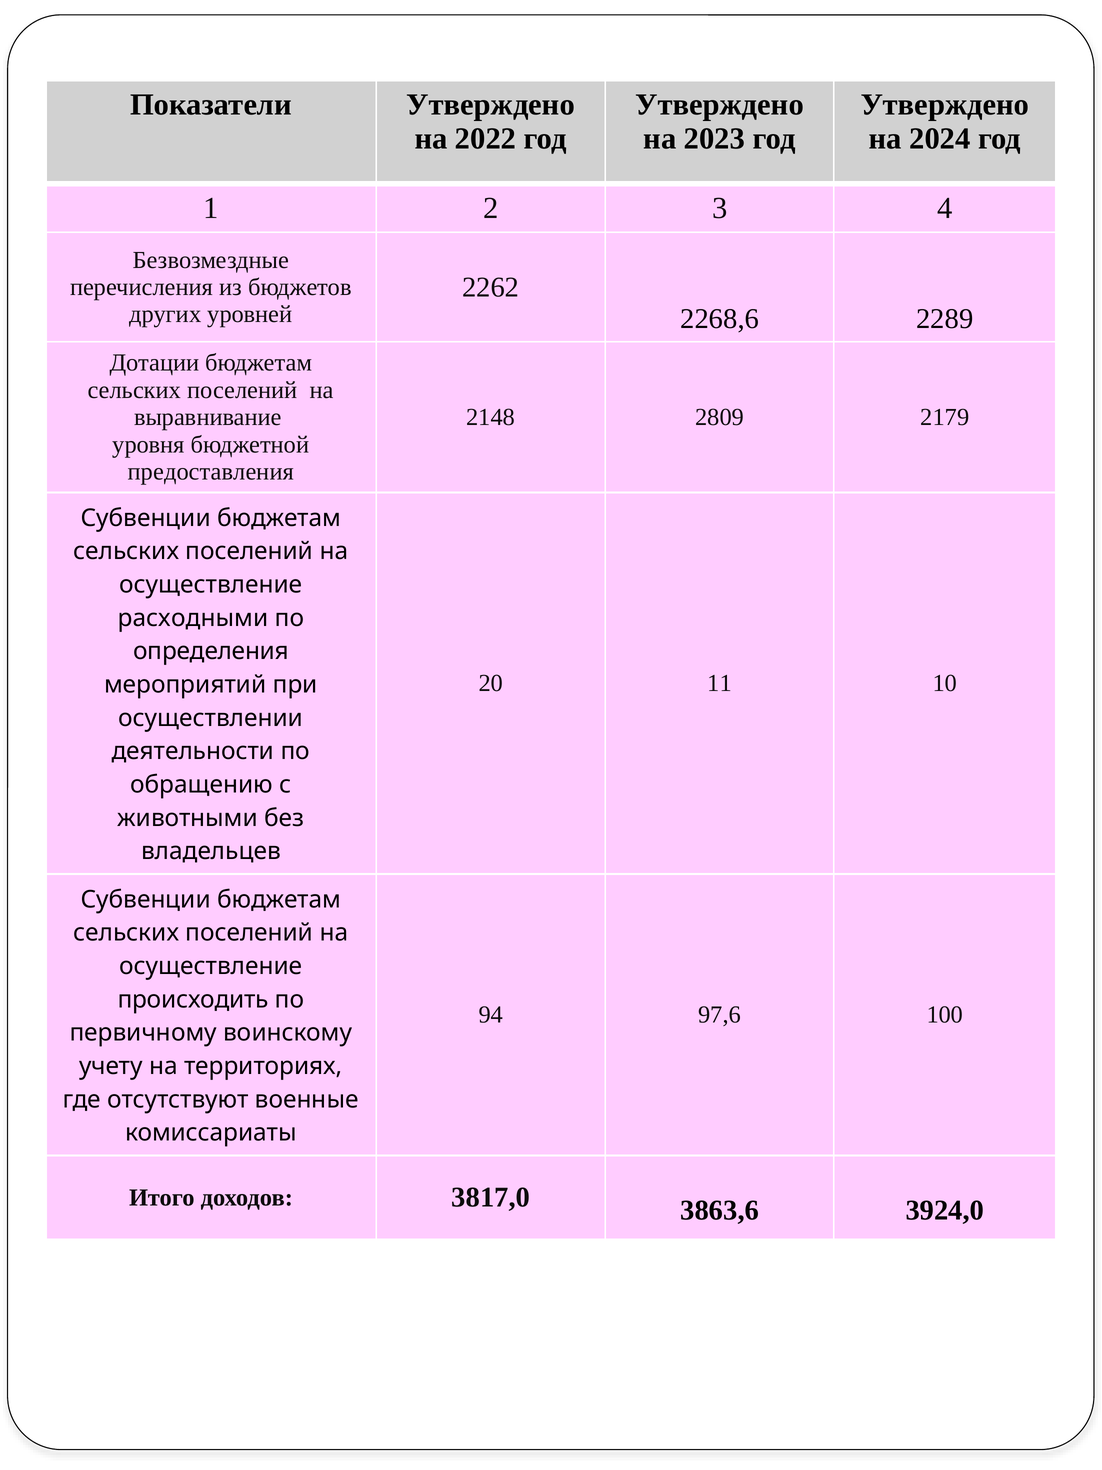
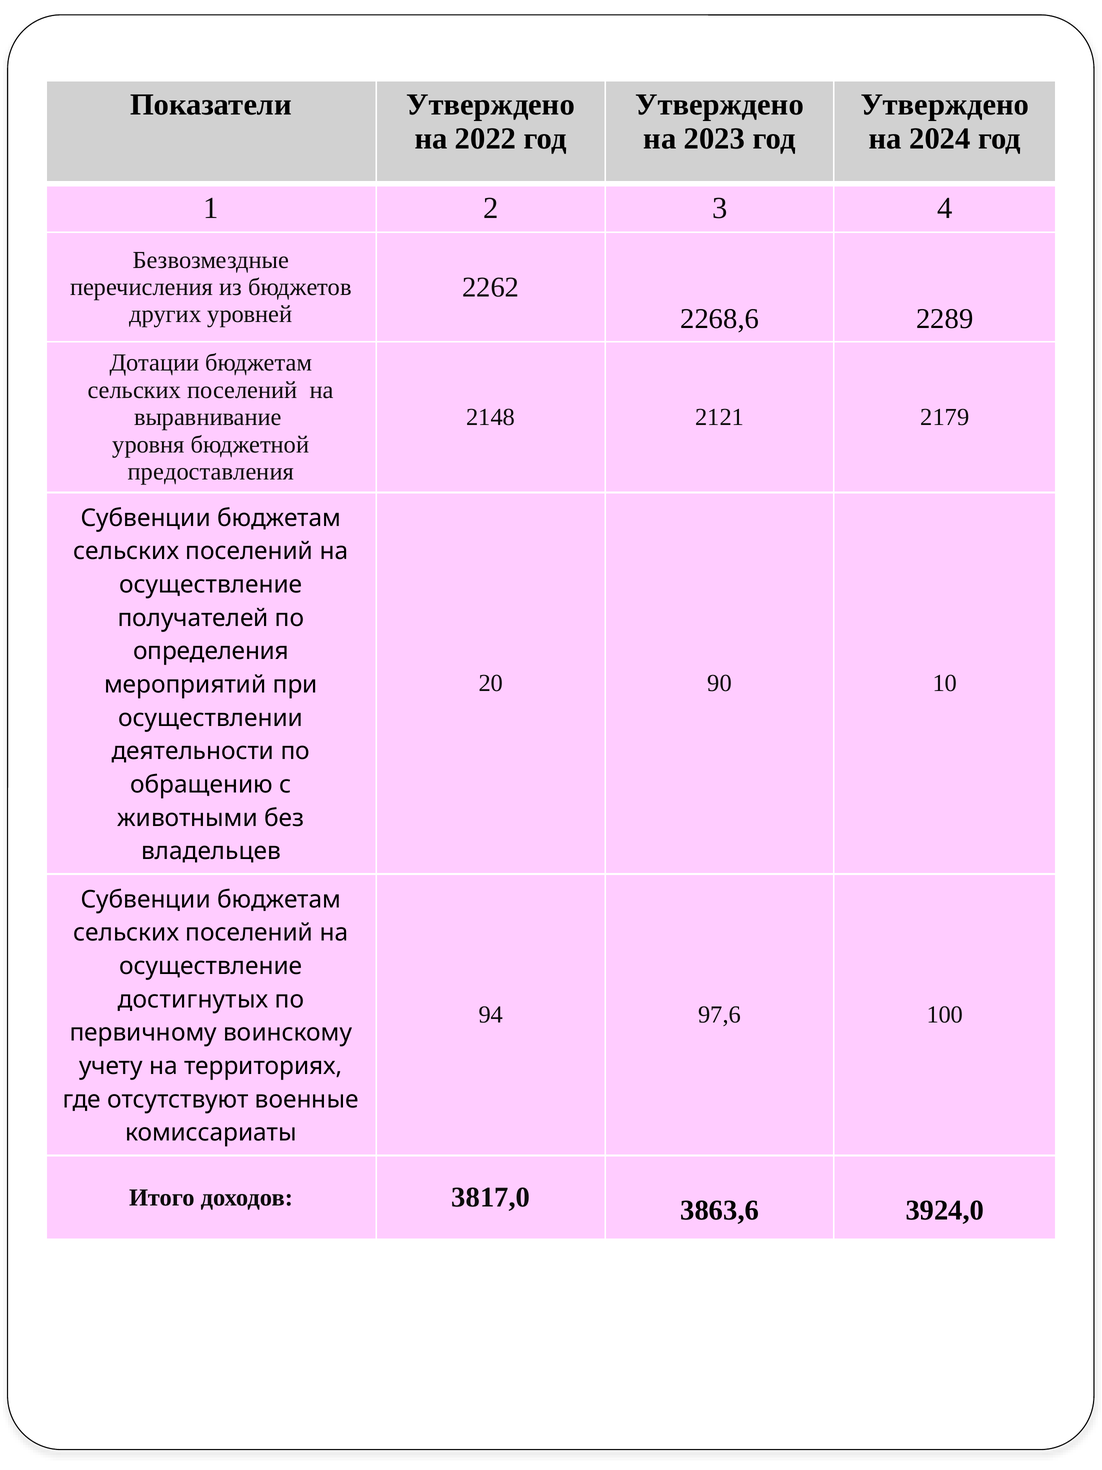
2809: 2809 -> 2121
расходными: расходными -> получателей
11: 11 -> 90
происходить: происходить -> достигнутых
